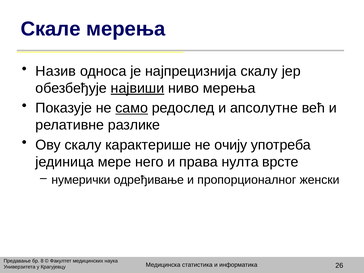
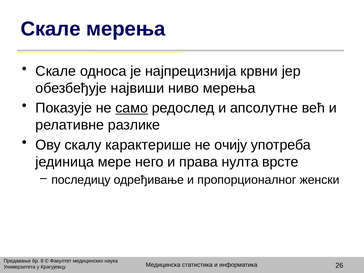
Назив at (56, 71): Назив -> Скале
најпрецизнија скалу: скалу -> крвни
највиши underline: present -> none
нумерички: нумерички -> последицу
